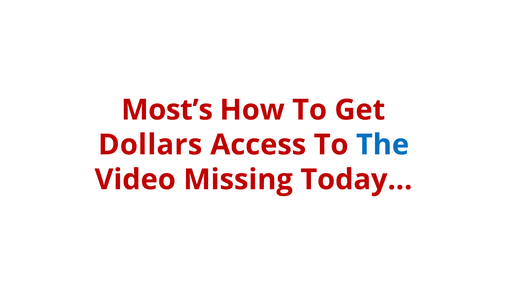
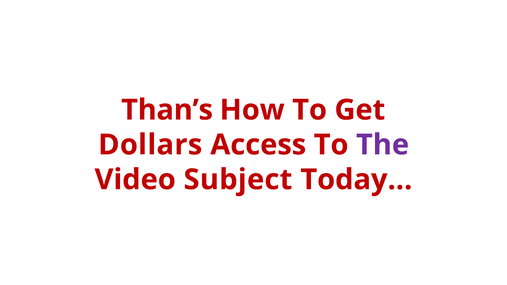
Most’s: Most’s -> Than’s
The colour: blue -> purple
Missing: Missing -> Subject
